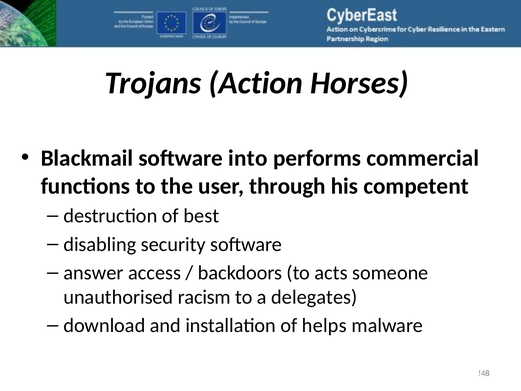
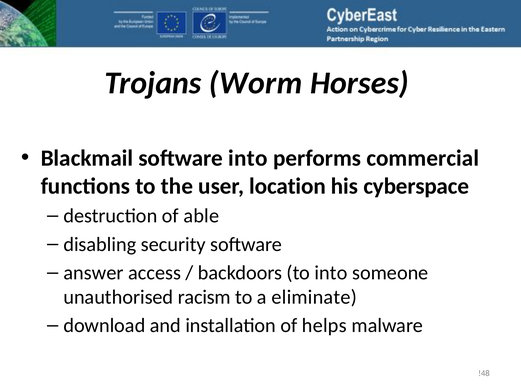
Action: Action -> Worm
through: through -> location
competent: competent -> cyberspace
best: best -> able
to acts: acts -> into
delegates: delegates -> eliminate
